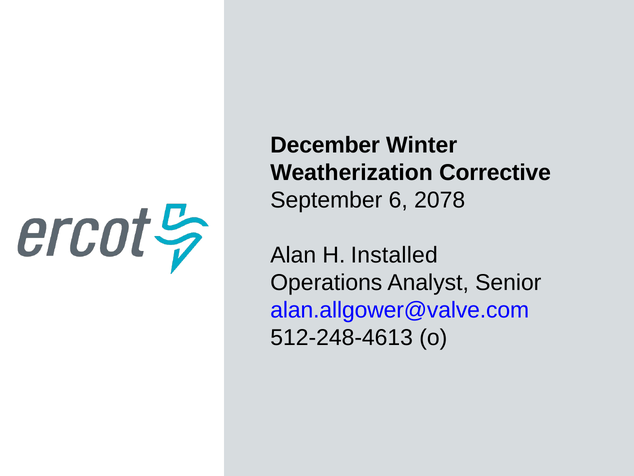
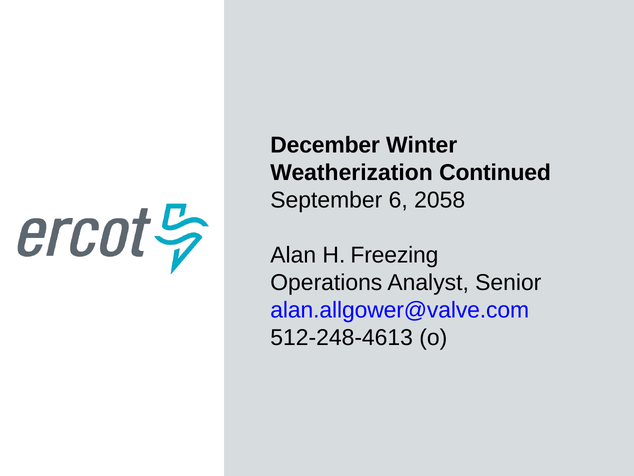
Corrective: Corrective -> Continued
2078: 2078 -> 2058
Installed: Installed -> Freezing
